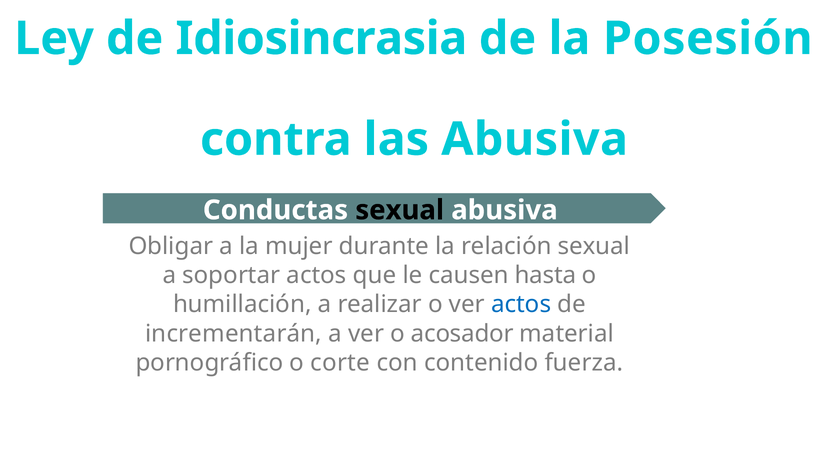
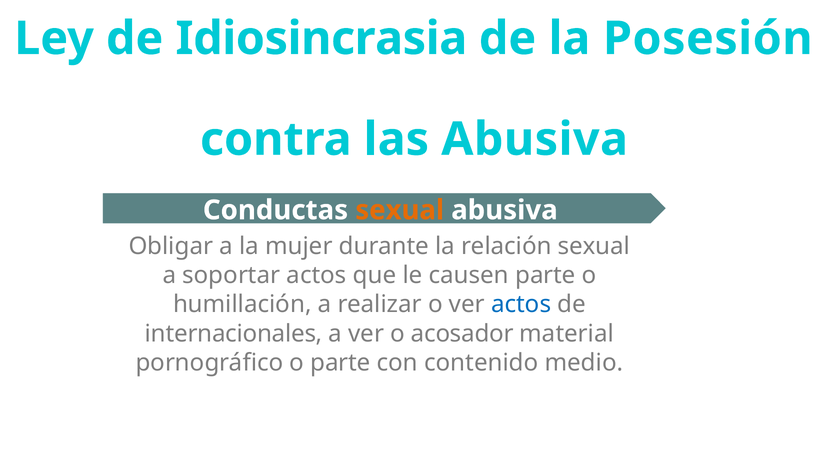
sexual at (400, 210) colour: black -> orange
causen hasta: hasta -> parte
incrementarán: incrementarán -> internacionales
o corte: corte -> parte
fuerza: fuerza -> medio
